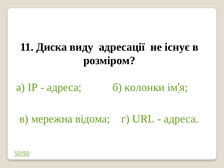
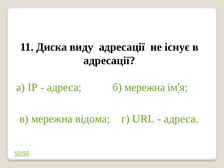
розміром at (109, 61): розміром -> адресації
б колонки: колонки -> мережна
